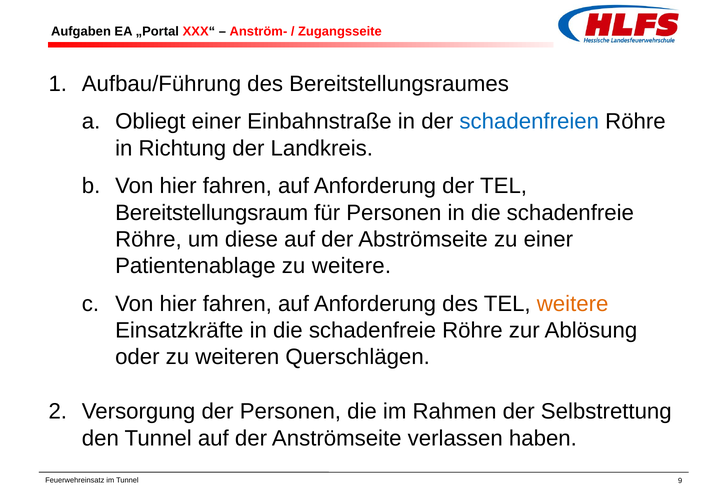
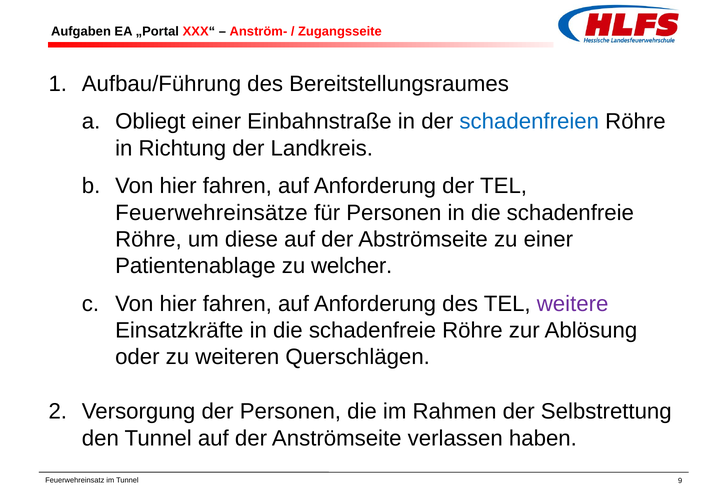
Bereitstellungsraum: Bereitstellungsraum -> Feuerwehreinsätze
zu weitere: weitere -> welcher
weitere at (573, 304) colour: orange -> purple
